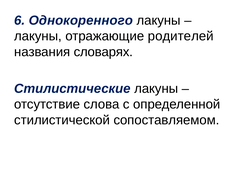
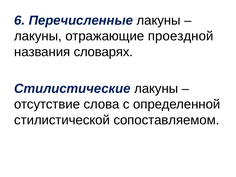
Однокоренного: Однокоренного -> Перечисленные
родителей: родителей -> проездной
